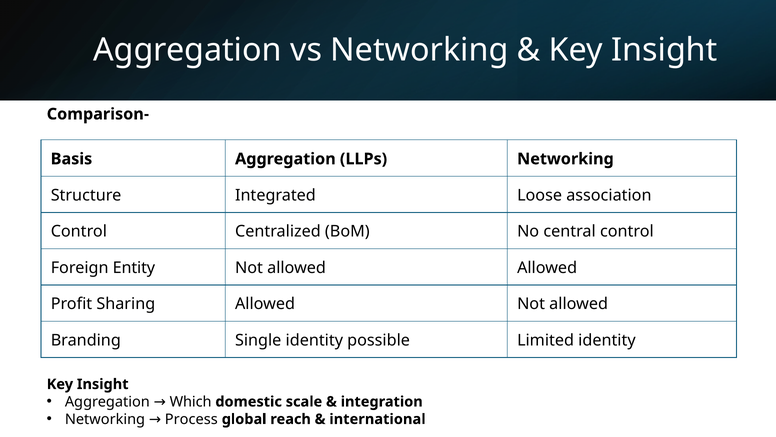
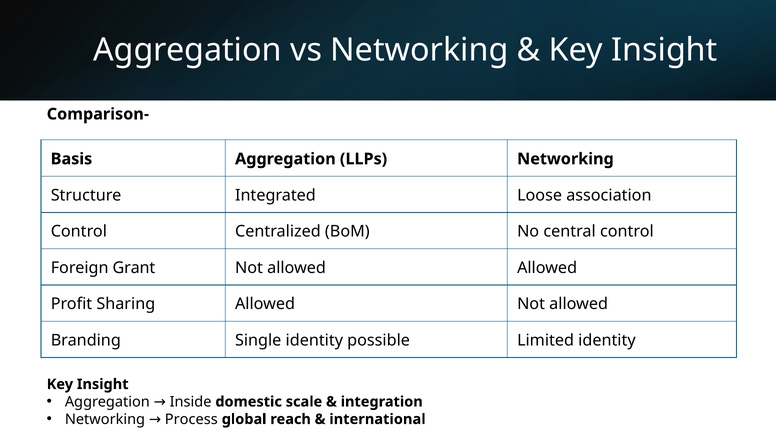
Entity: Entity -> Grant
Which: Which -> Inside
